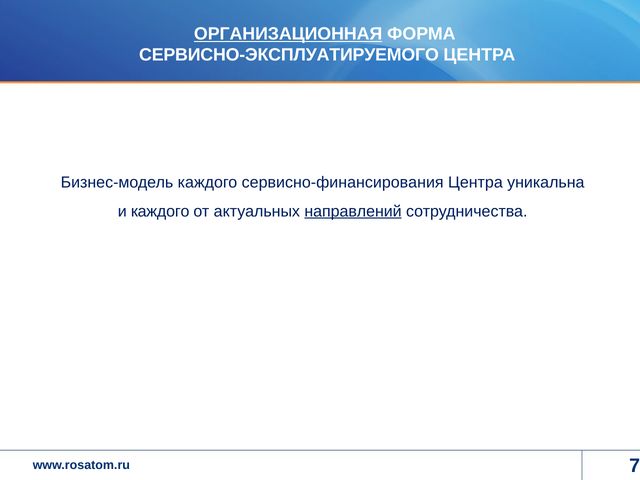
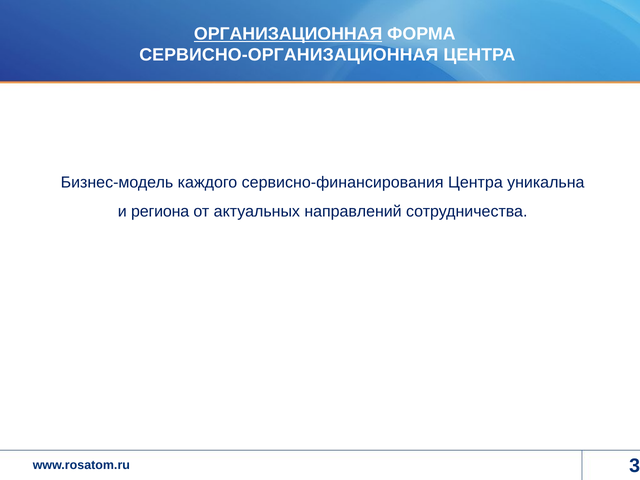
СЕРВИСНО-ЭКСПЛУАТИРУЕМОГО: СЕРВИСНО-ЭКСПЛУАТИРУЕМОГО -> СЕРВИСНО-ОРГАНИЗАЦИОННАЯ
и каждого: каждого -> региона
направлений underline: present -> none
7: 7 -> 3
